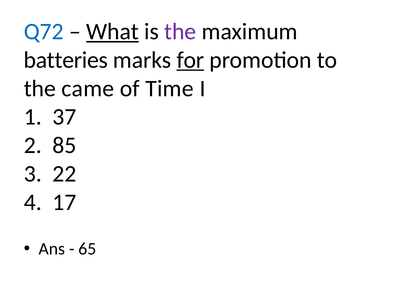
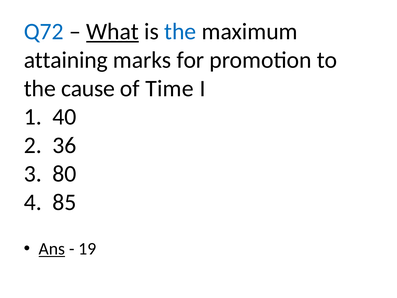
the at (180, 31) colour: purple -> blue
batteries: batteries -> attaining
for underline: present -> none
came: came -> cause
37: 37 -> 40
85: 85 -> 36
22: 22 -> 80
17: 17 -> 85
Ans underline: none -> present
65: 65 -> 19
